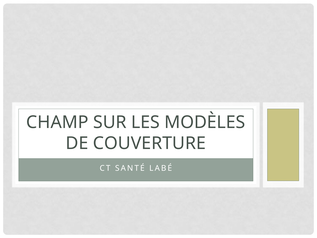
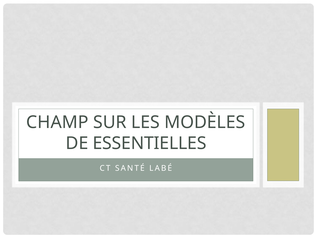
COUVERTURE: COUVERTURE -> ESSENTIELLES
